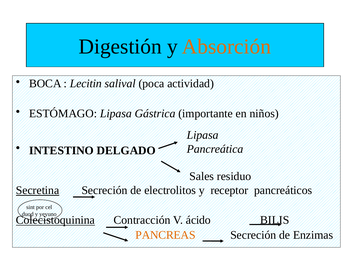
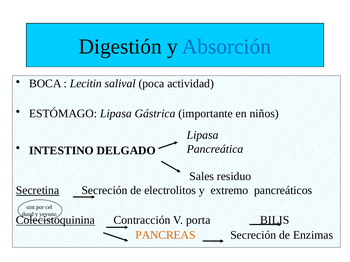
Absorción colour: orange -> blue
receptor: receptor -> extremo
ácido: ácido -> porta
